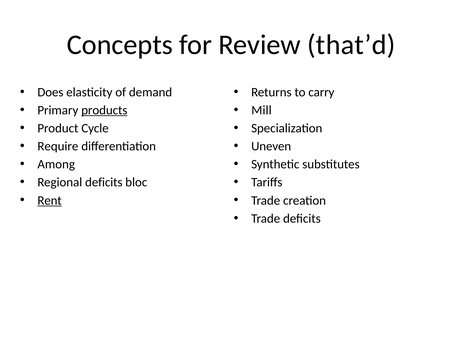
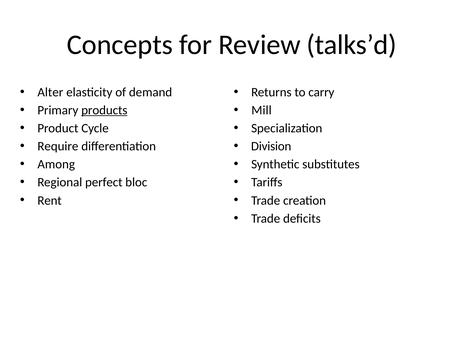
that’d: that’d -> talks’d
Does: Does -> Alter
Uneven: Uneven -> Division
Regional deficits: deficits -> perfect
Rent underline: present -> none
